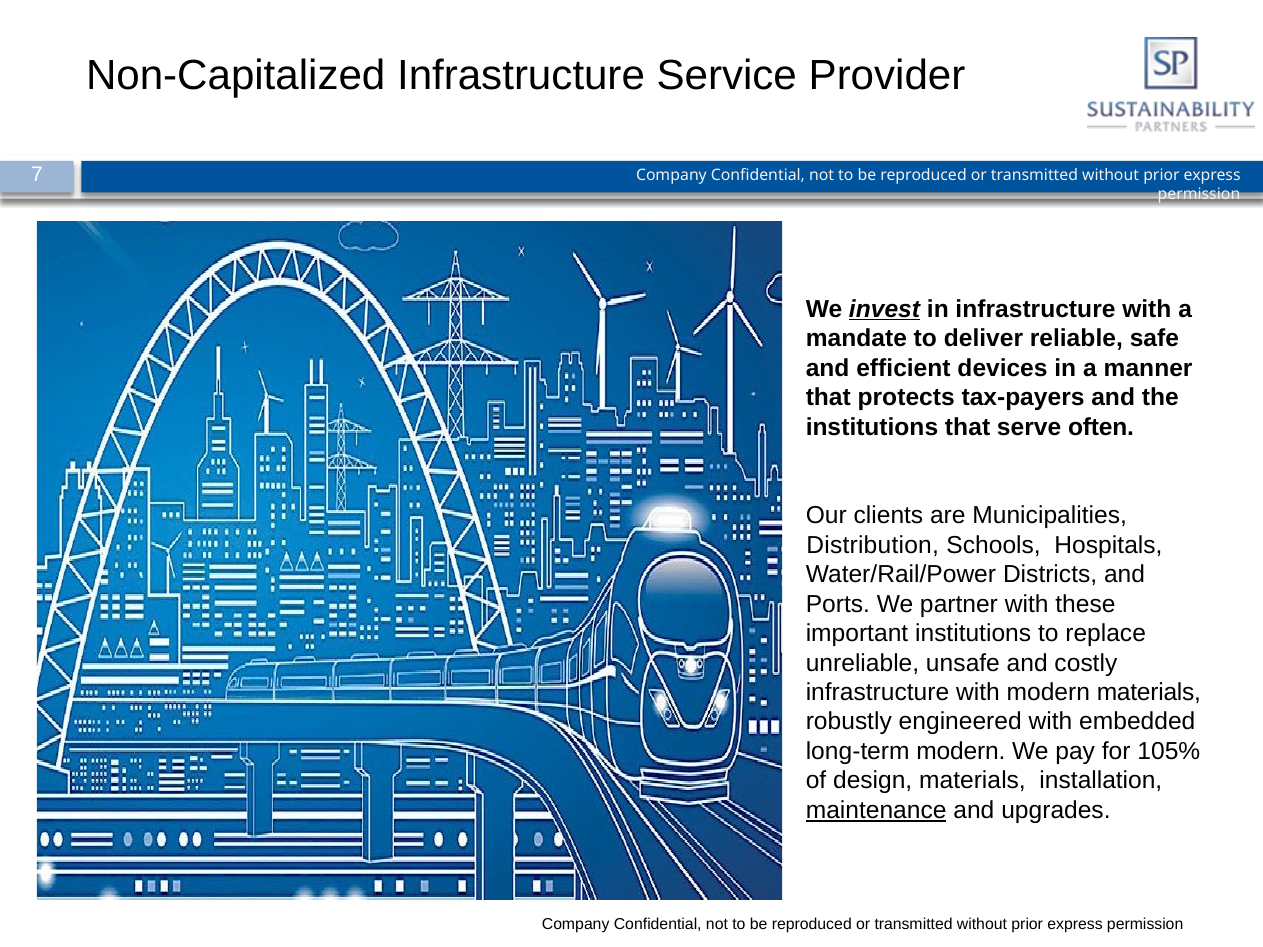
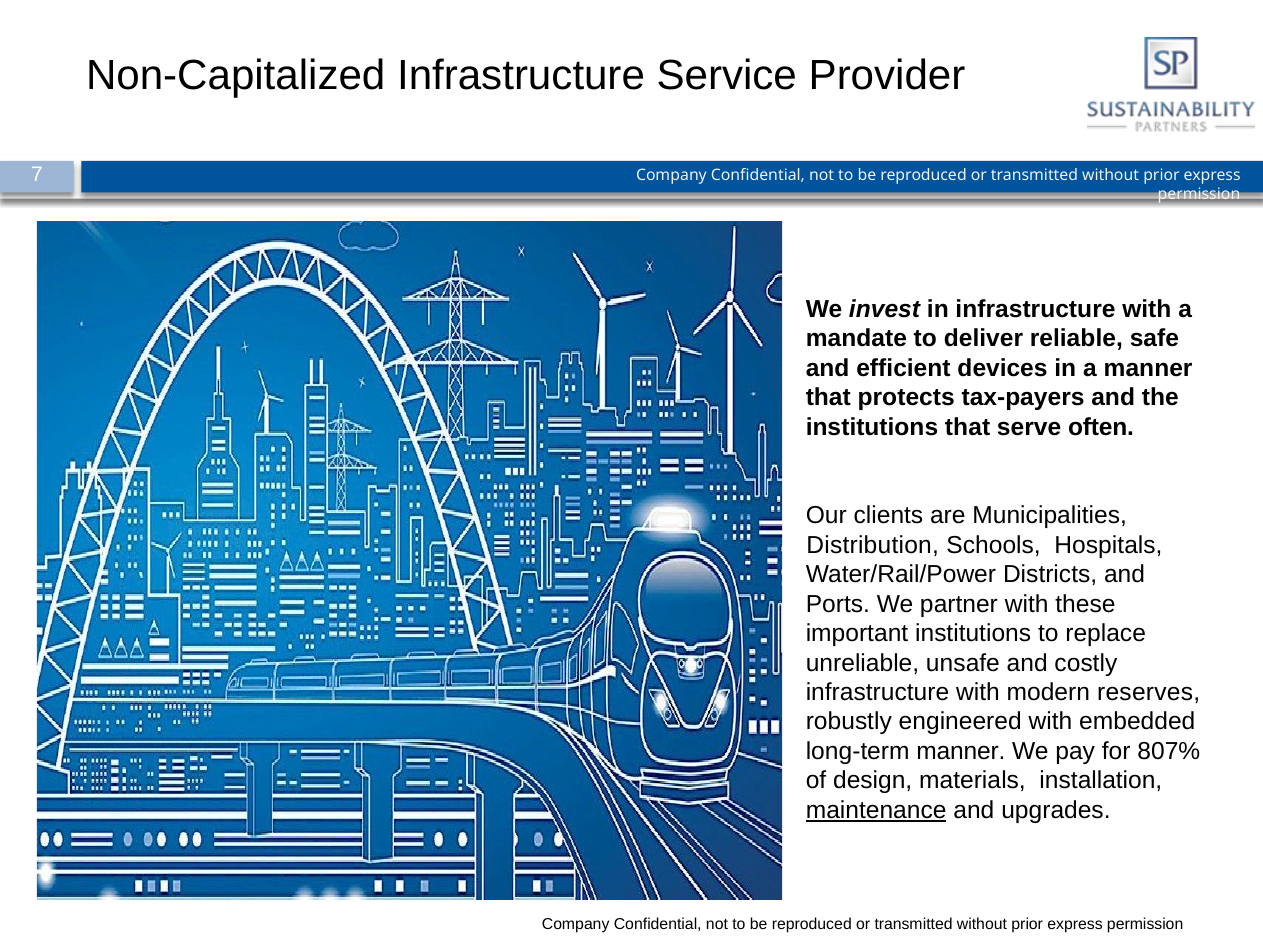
invest underline: present -> none
modern materials: materials -> reserves
long-term modern: modern -> manner
105%: 105% -> 807%
